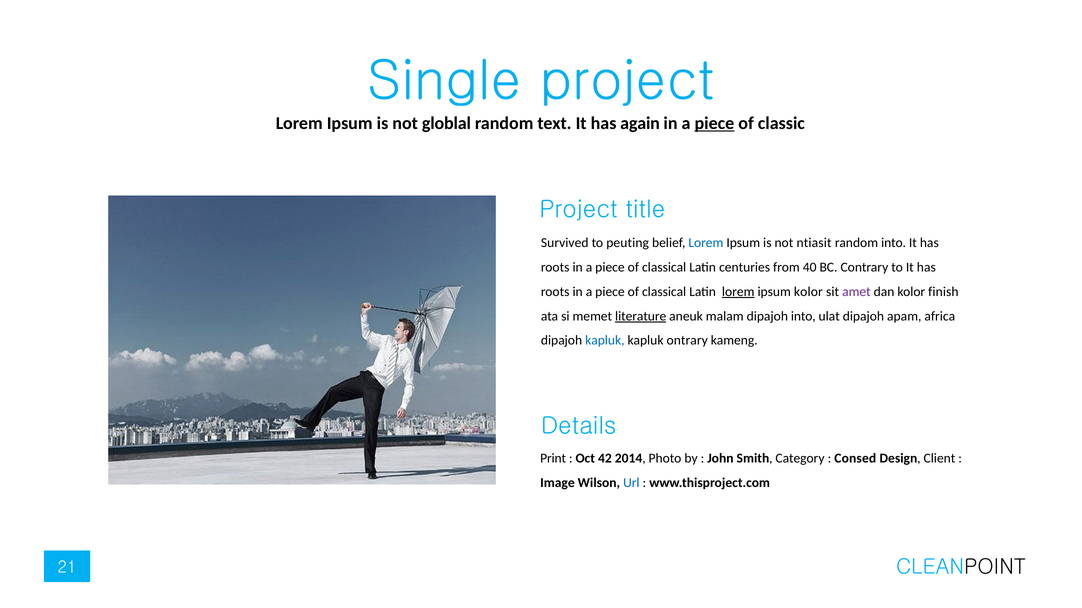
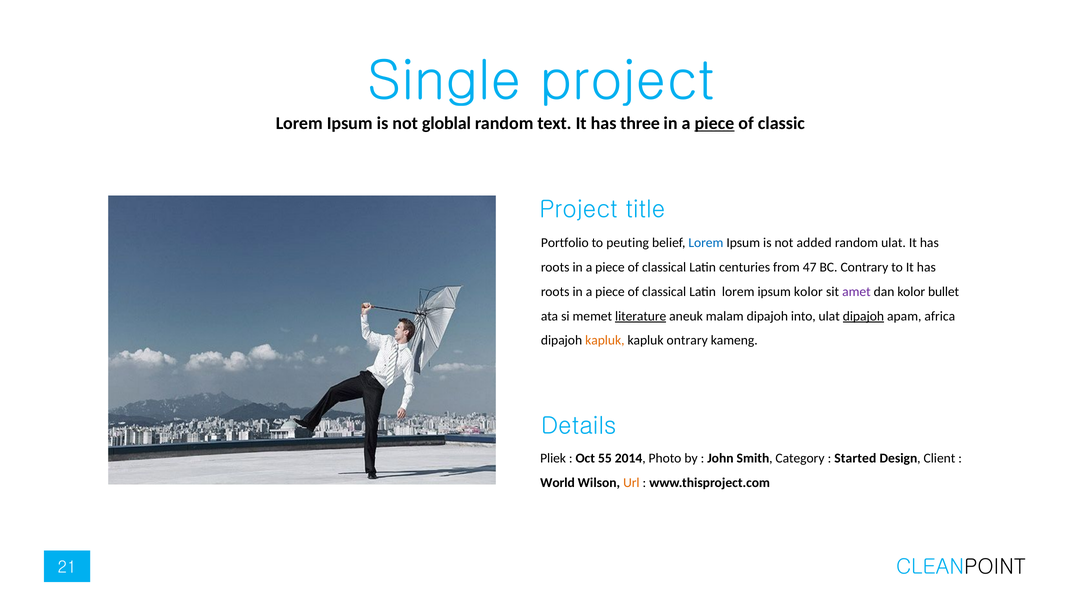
again: again -> three
Survived: Survived -> Portfolio
ntiasit: ntiasit -> added
random into: into -> ulat
40: 40 -> 47
lorem at (738, 292) underline: present -> none
finish: finish -> bullet
dipajoh at (863, 316) underline: none -> present
kapluk at (605, 341) colour: blue -> orange
Print: Print -> Pliek
42: 42 -> 55
Consed: Consed -> Started
Image: Image -> World
Url colour: blue -> orange
